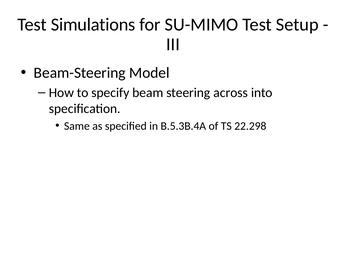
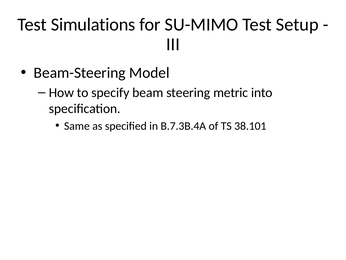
across: across -> metric
B.5.3B.4A: B.5.3B.4A -> B.7.3B.4A
22.298: 22.298 -> 38.101
